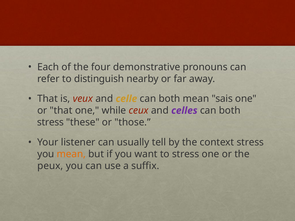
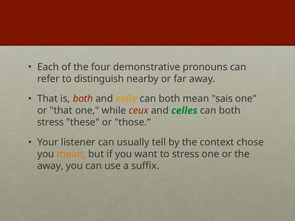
is veux: veux -> both
celles colour: purple -> green
context stress: stress -> chose
peux at (50, 166): peux -> away
